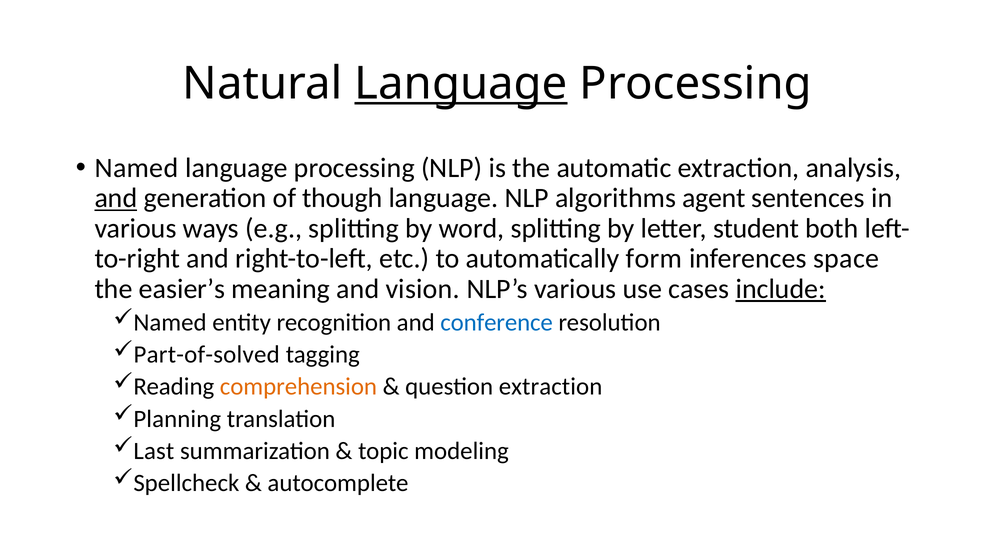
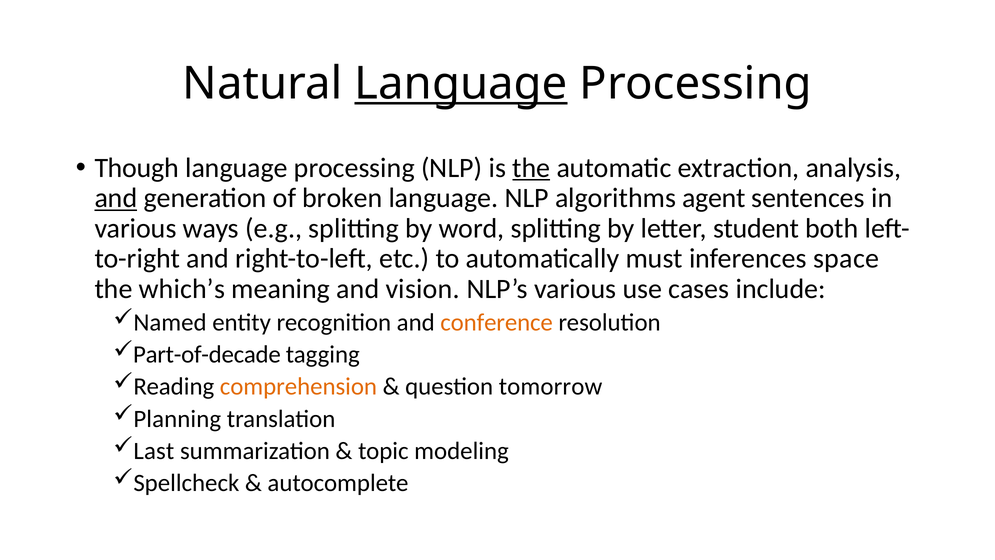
Named at (137, 168): Named -> Though
the at (531, 168) underline: none -> present
though: though -> broken
form: form -> must
easier’s: easier’s -> which’s
include underline: present -> none
conference colour: blue -> orange
Part-of-solved: Part-of-solved -> Part-of-decade
question extraction: extraction -> tomorrow
